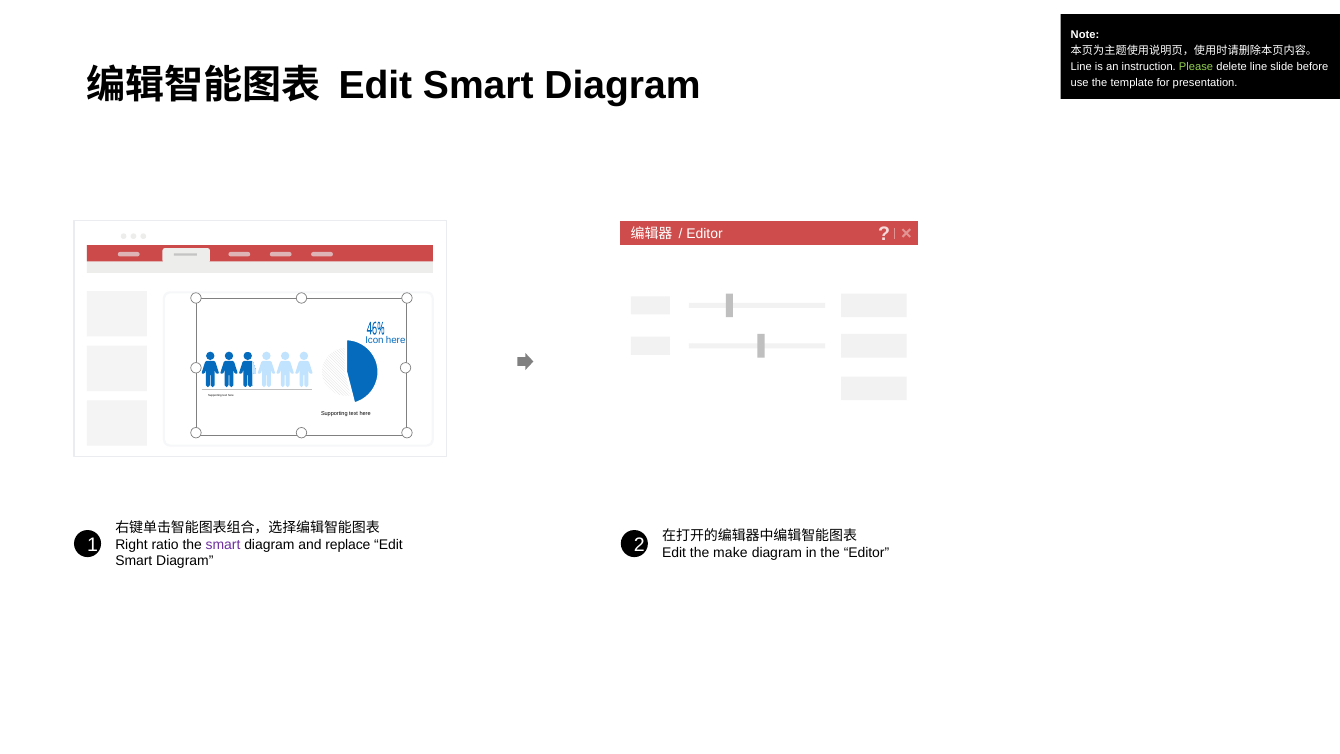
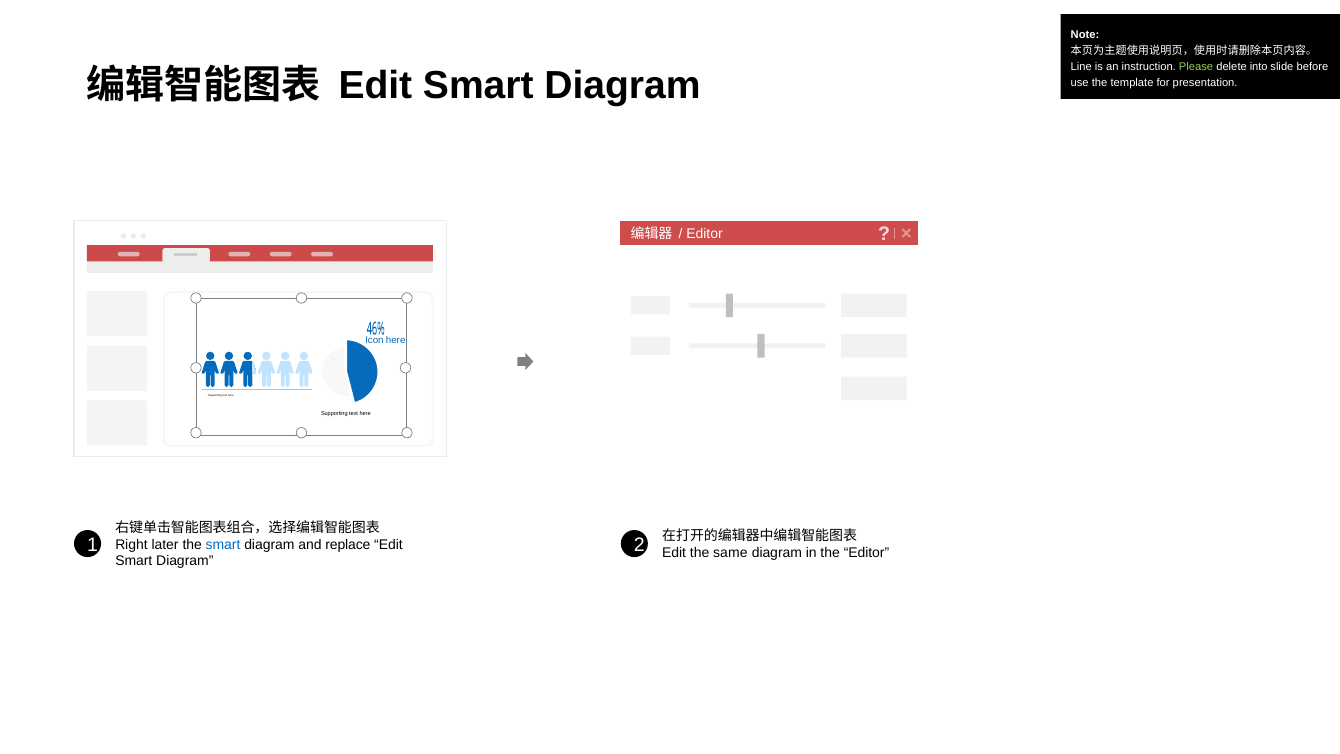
delete line: line -> into
ratio: ratio -> later
smart at (223, 544) colour: purple -> blue
make: make -> same
